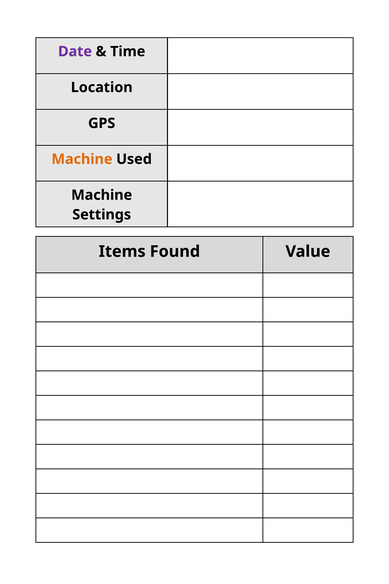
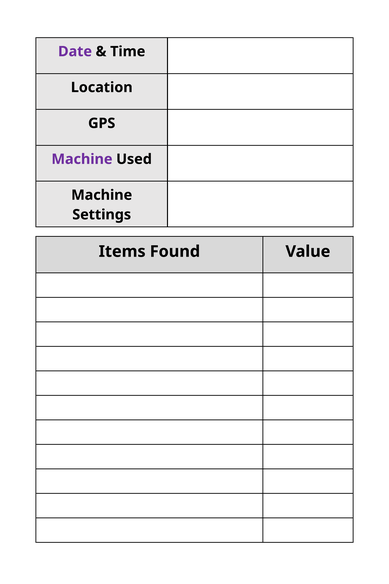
Machine at (82, 159) colour: orange -> purple
